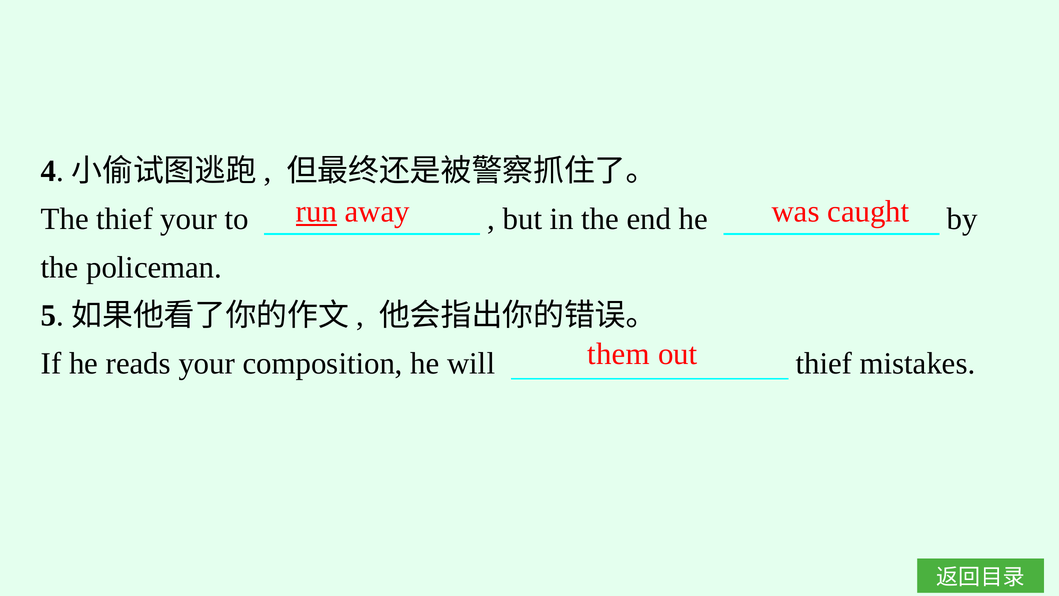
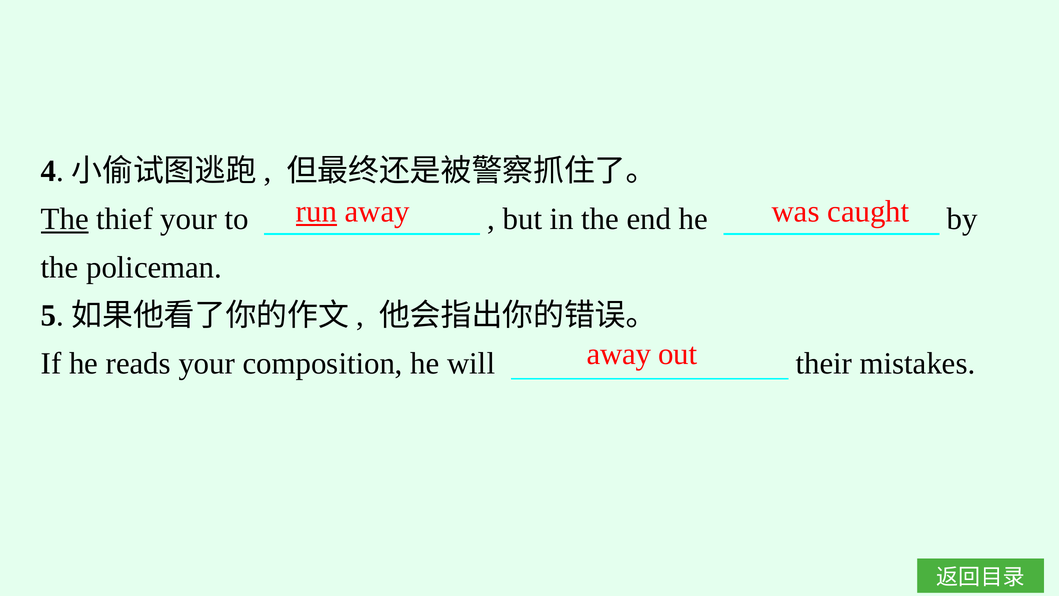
The at (65, 219) underline: none -> present
them at (619, 354): them -> away
will thief: thief -> their
